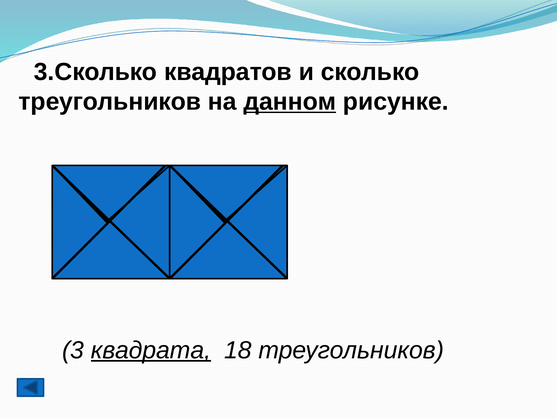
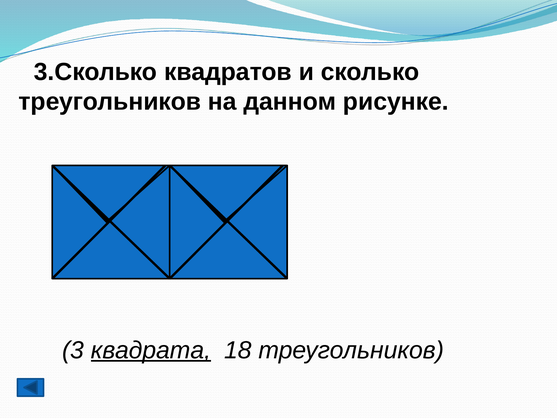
данном underline: present -> none
